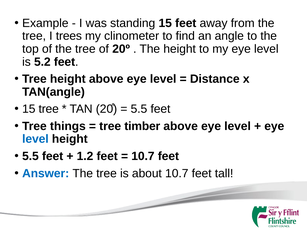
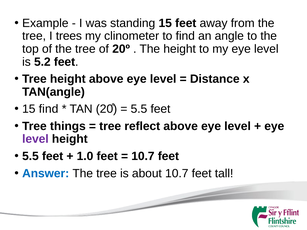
15 tree: tree -> find
timber: timber -> reflect
level at (35, 139) colour: blue -> purple
1.2: 1.2 -> 1.0
